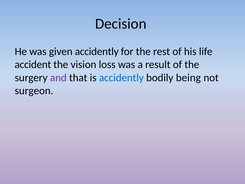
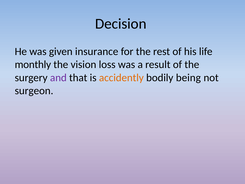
given accidently: accidently -> insurance
accident: accident -> monthly
accidently at (121, 78) colour: blue -> orange
